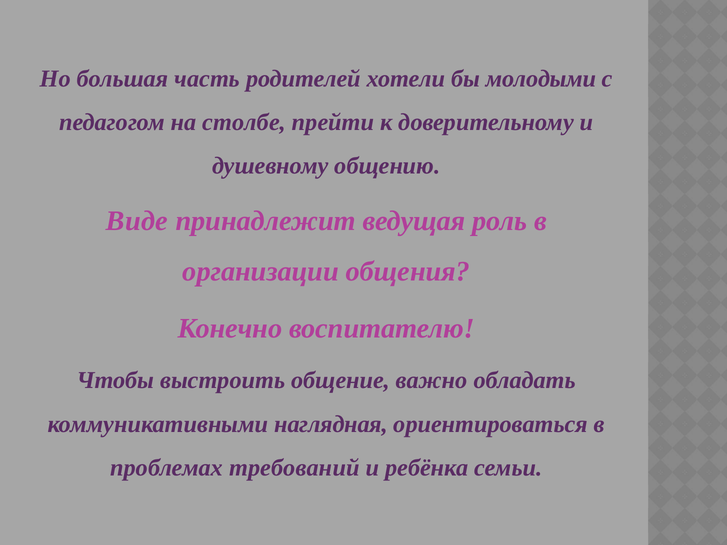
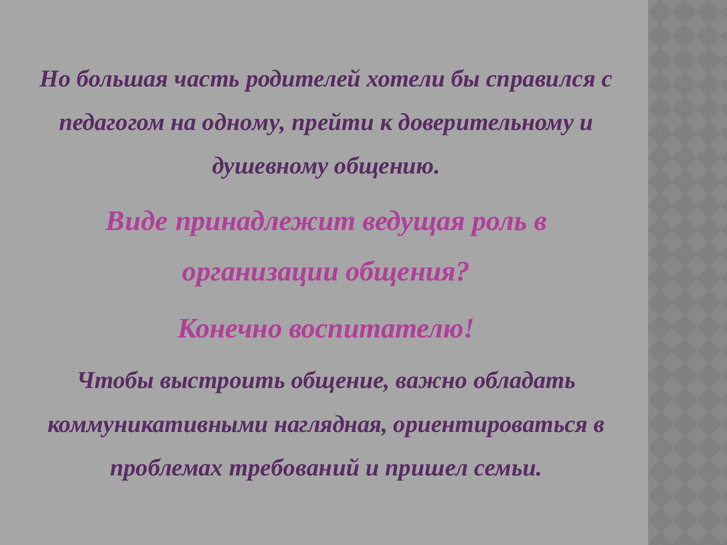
молодыми: молодыми -> справился
столбе: столбе -> одному
ребёнка: ребёнка -> пришел
